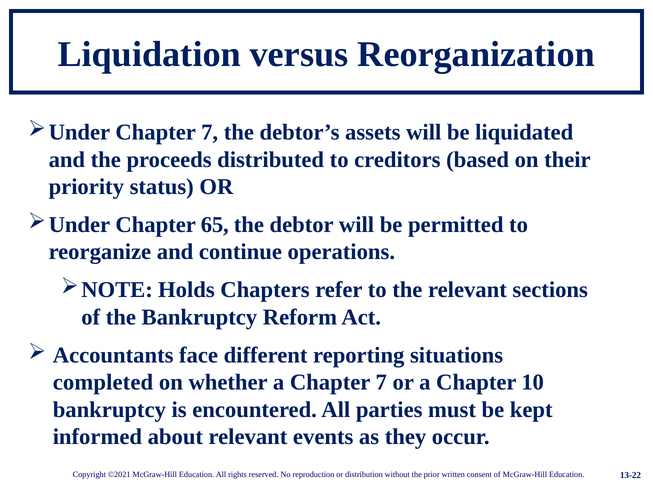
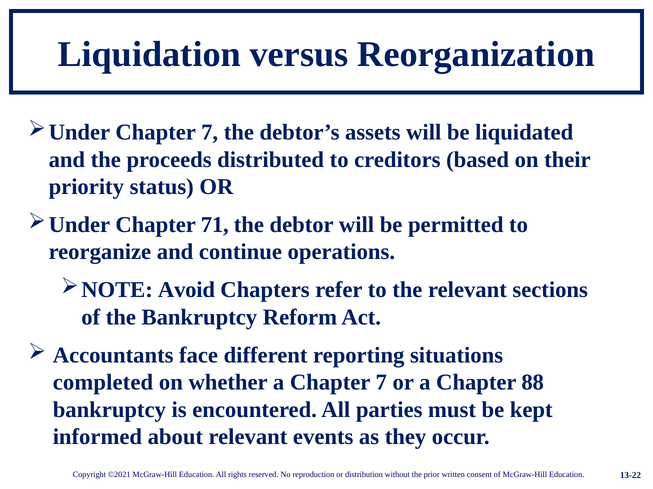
65: 65 -> 71
Holds: Holds -> Avoid
10: 10 -> 88
